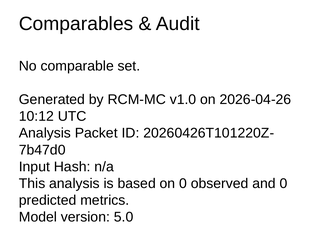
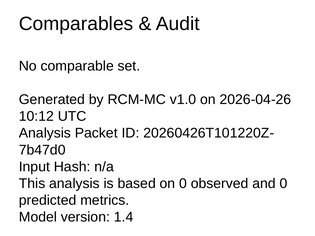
5.0: 5.0 -> 1.4
